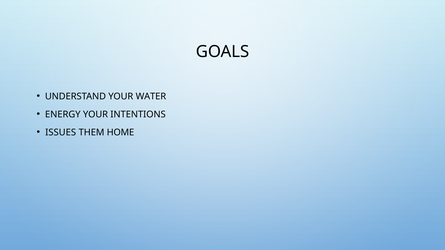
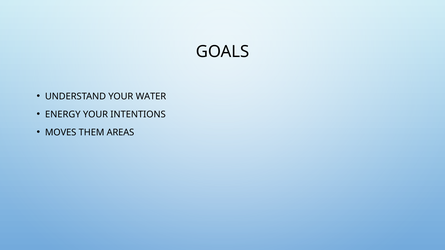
ISSUES: ISSUES -> MOVES
HOME: HOME -> AREAS
